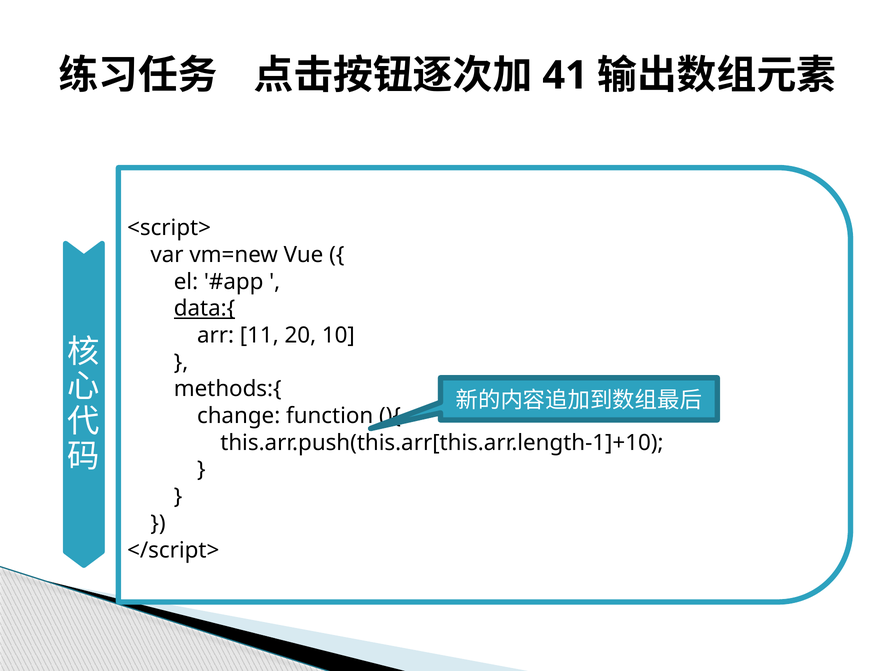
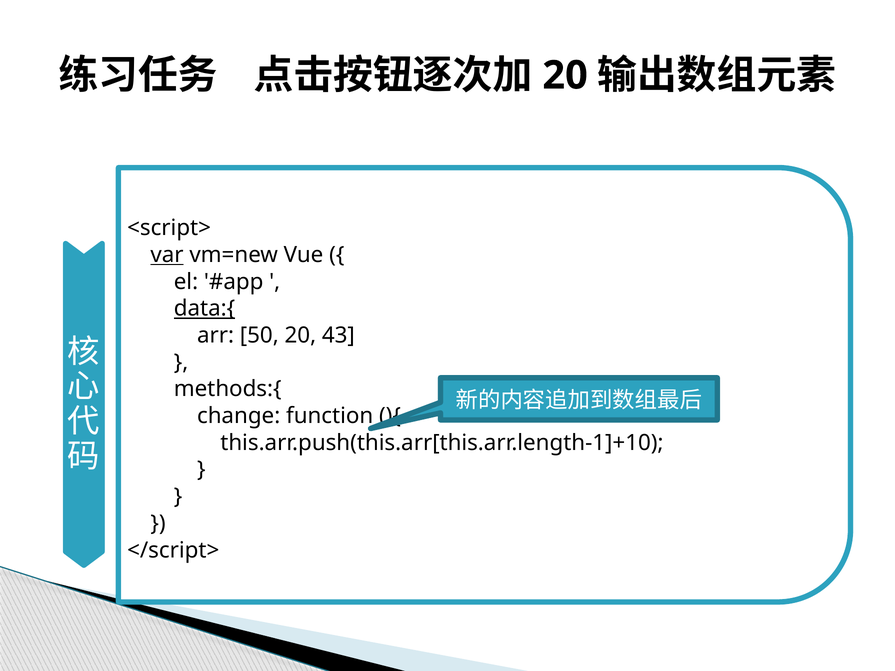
41 at (565, 75): 41 -> 20
var underline: none -> present
11: 11 -> 50
10: 10 -> 43
